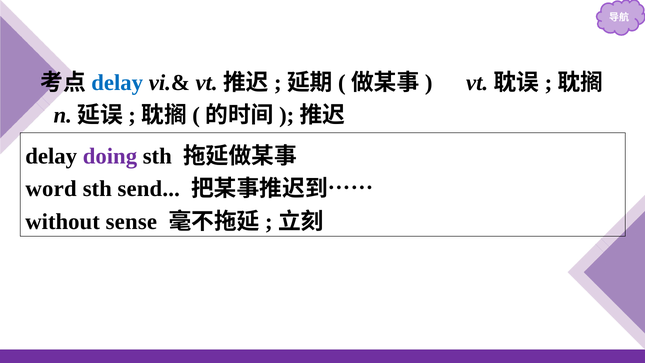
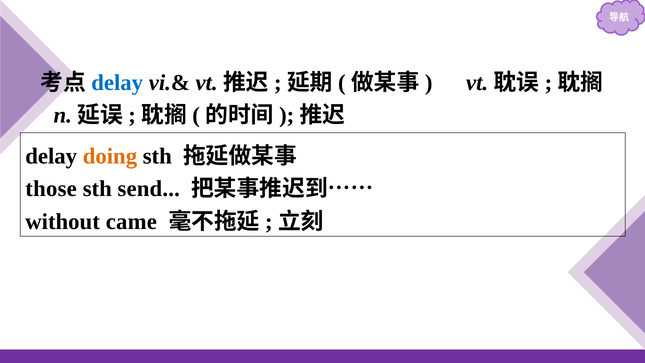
doing colour: purple -> orange
word: word -> those
sense: sense -> came
